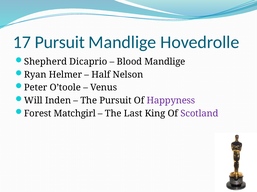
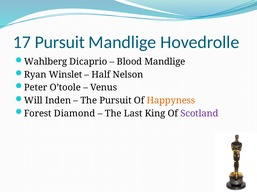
Shepherd: Shepherd -> Wahlberg
Helmer: Helmer -> Winslet
Happyness colour: purple -> orange
Matchgirl: Matchgirl -> Diamond
